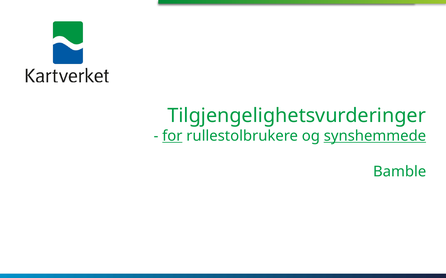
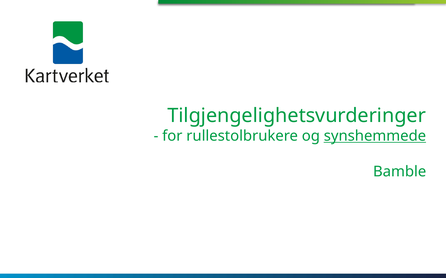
for underline: present -> none
